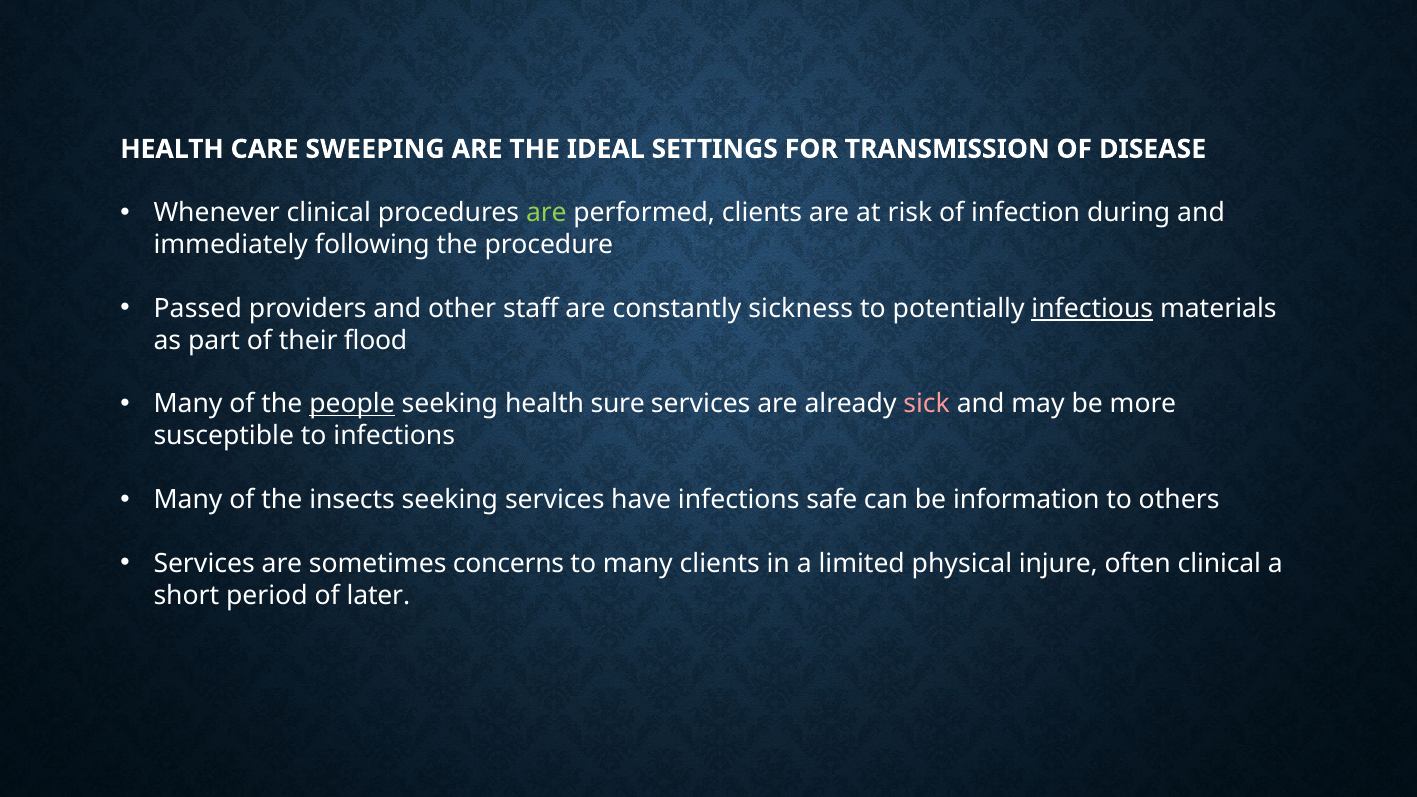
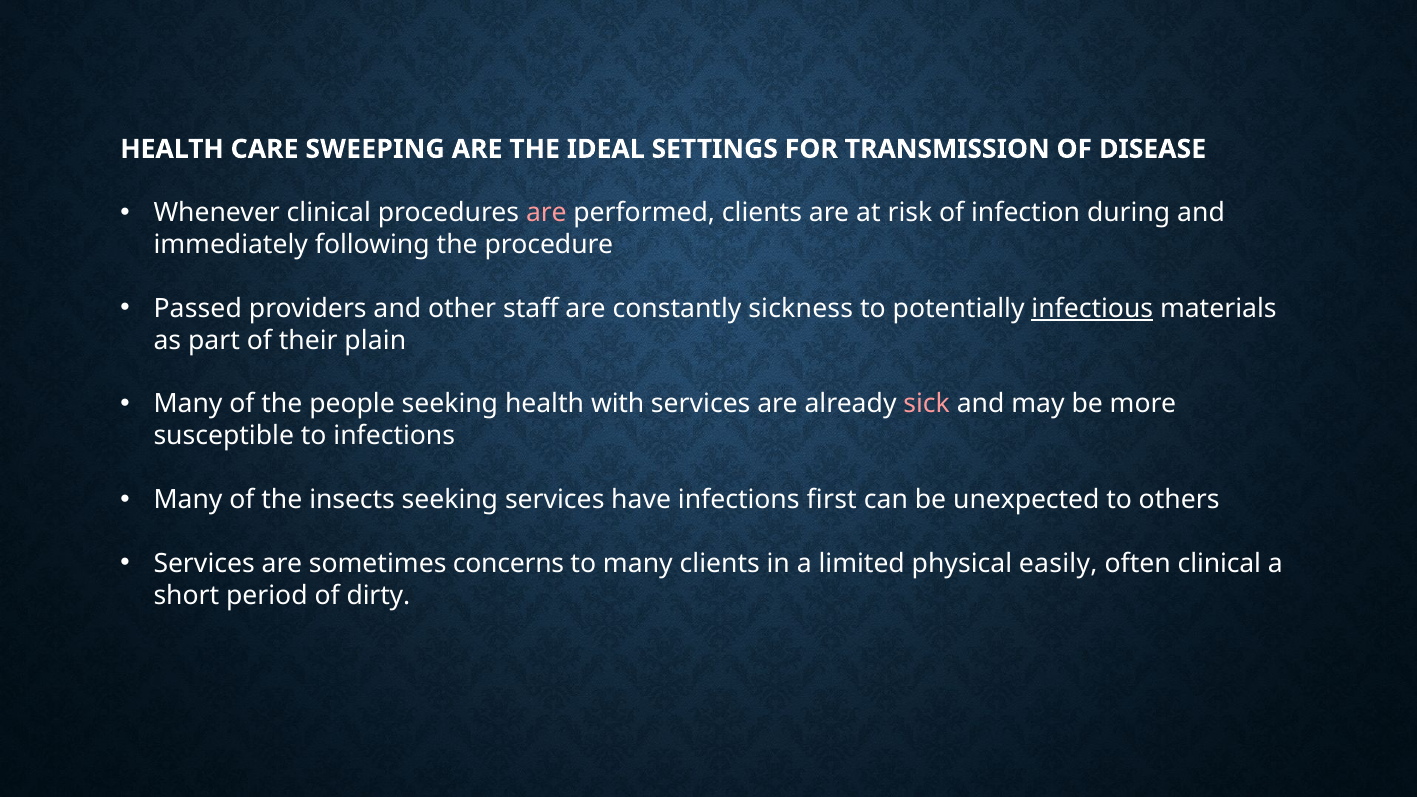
are at (546, 213) colour: light green -> pink
flood: flood -> plain
people underline: present -> none
sure: sure -> with
safe: safe -> first
information: information -> unexpected
injure: injure -> easily
later: later -> dirty
